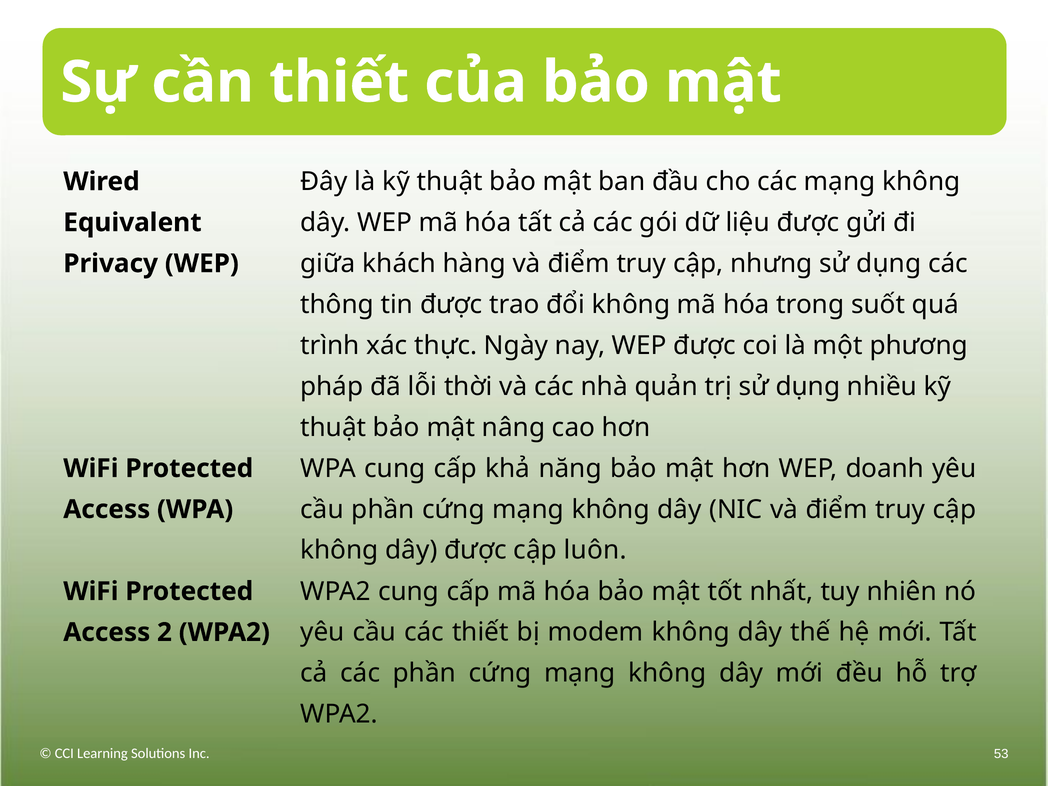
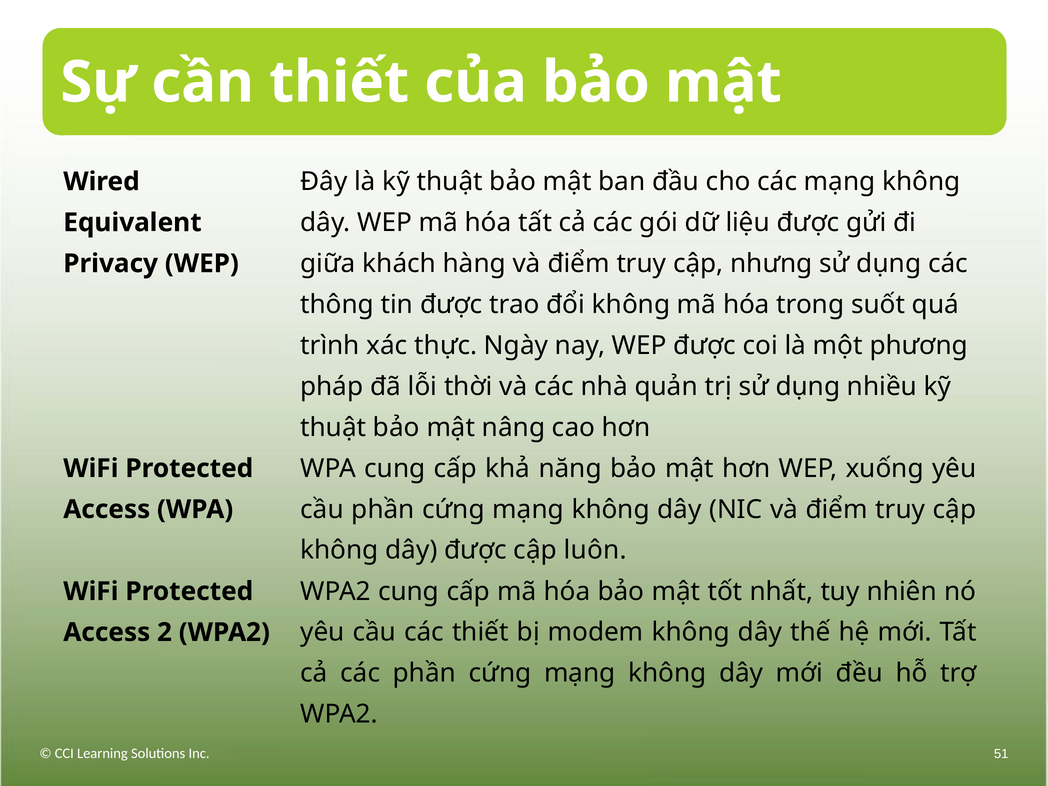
doanh: doanh -> xuống
53: 53 -> 51
